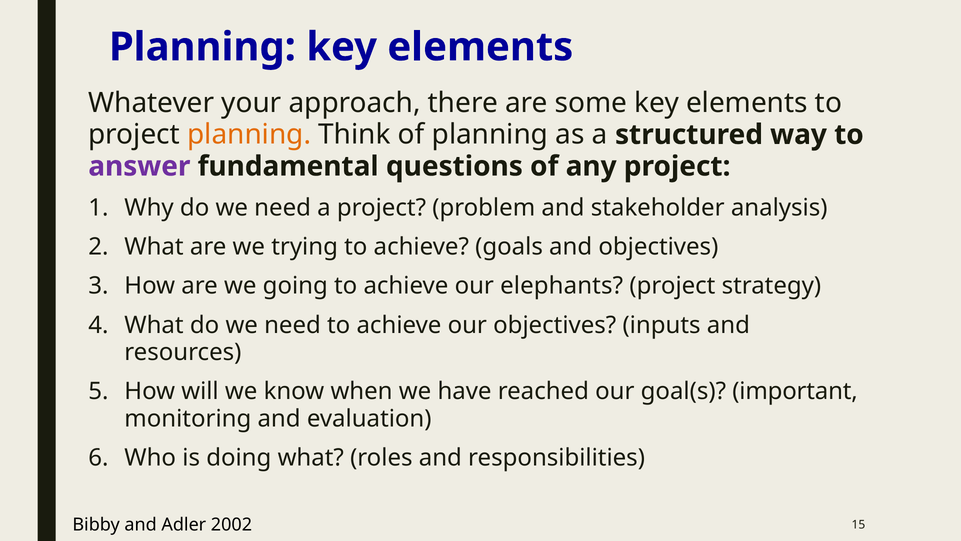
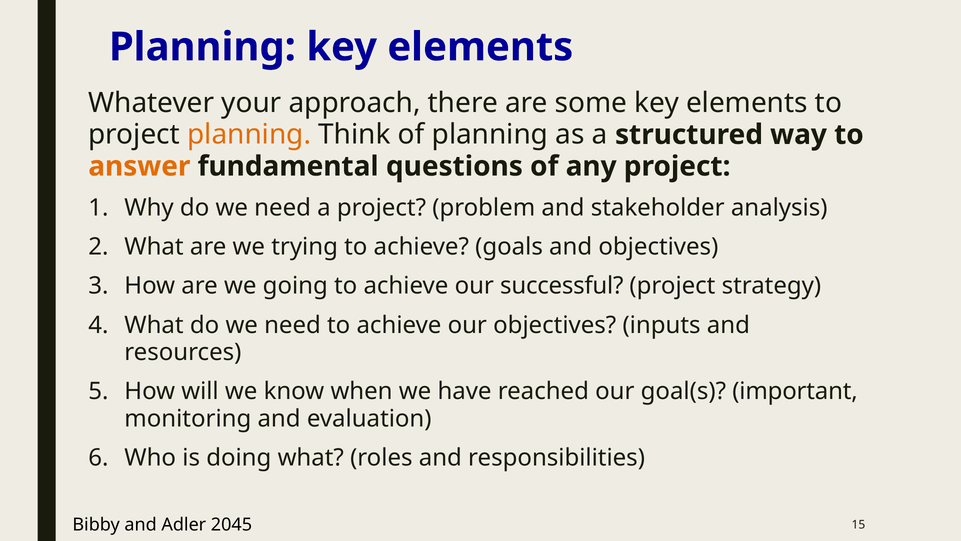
answer colour: purple -> orange
elephants: elephants -> successful
2002: 2002 -> 2045
